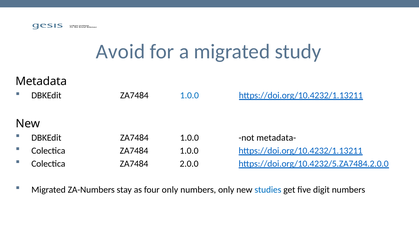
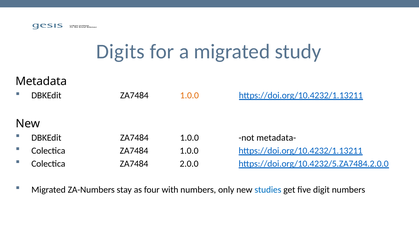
Avoid: Avoid -> Digits
1.0.0 at (189, 96) colour: blue -> orange
four only: only -> with
